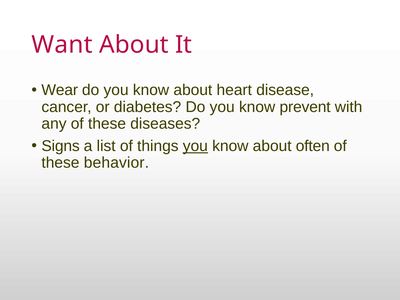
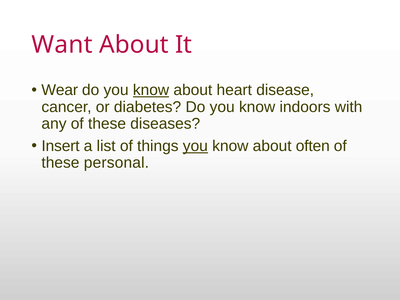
know at (151, 90) underline: none -> present
prevent: prevent -> indoors
Signs: Signs -> Insert
behavior: behavior -> personal
